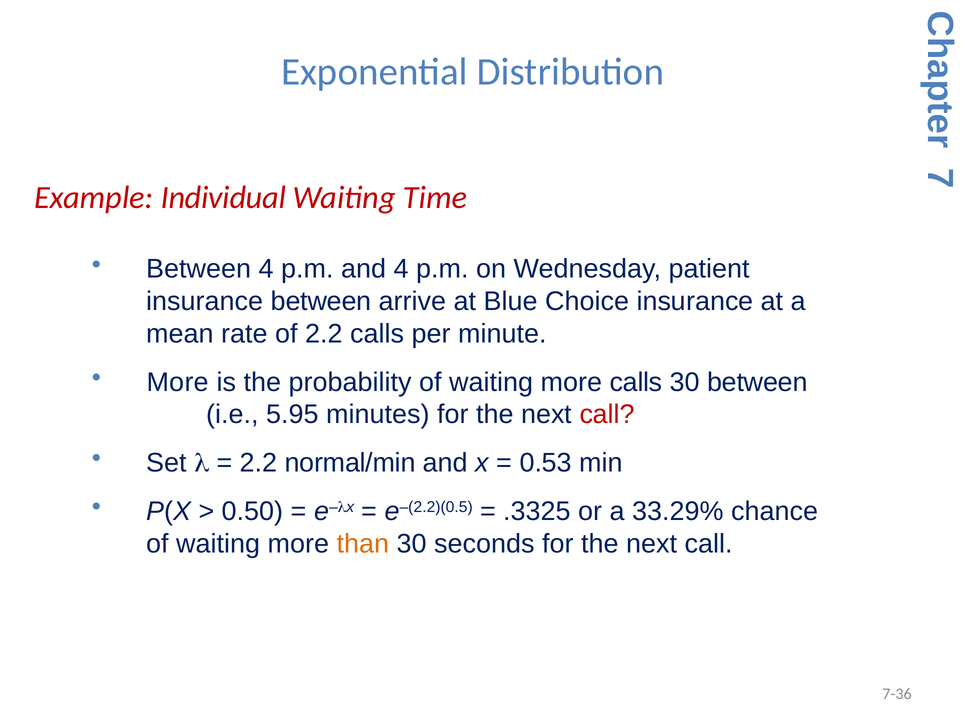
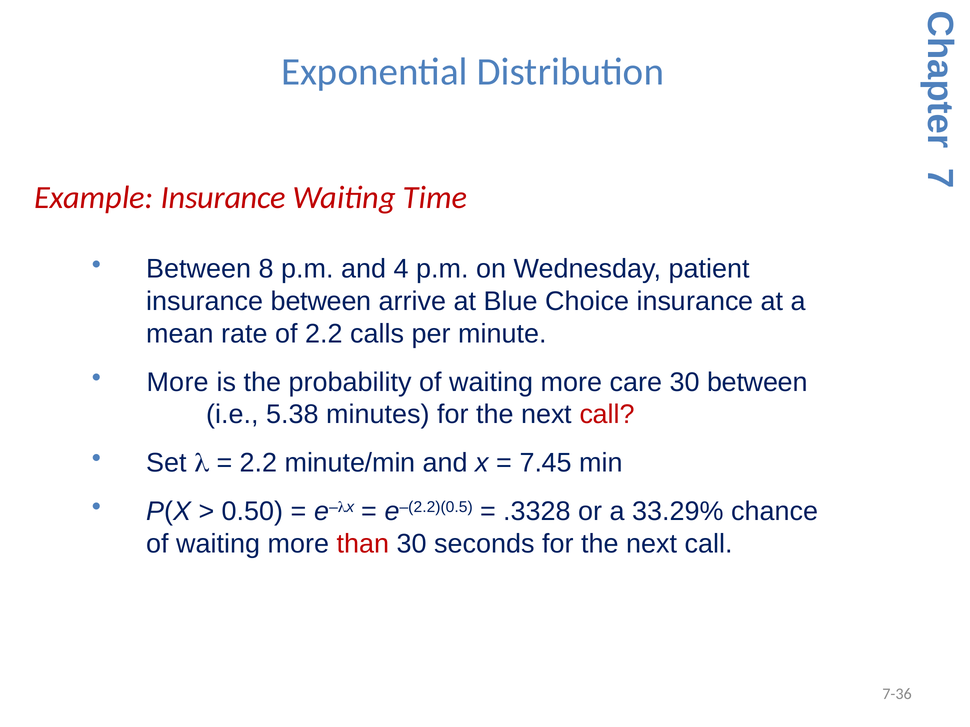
Example Individual: Individual -> Insurance
Between 4: 4 -> 8
more calls: calls -> care
5.95: 5.95 -> 5.38
normal/min: normal/min -> minute/min
0.53: 0.53 -> 7.45
.3325: .3325 -> .3328
than colour: orange -> red
